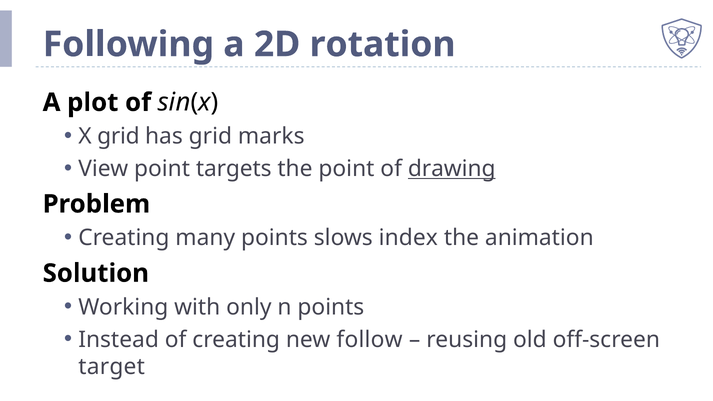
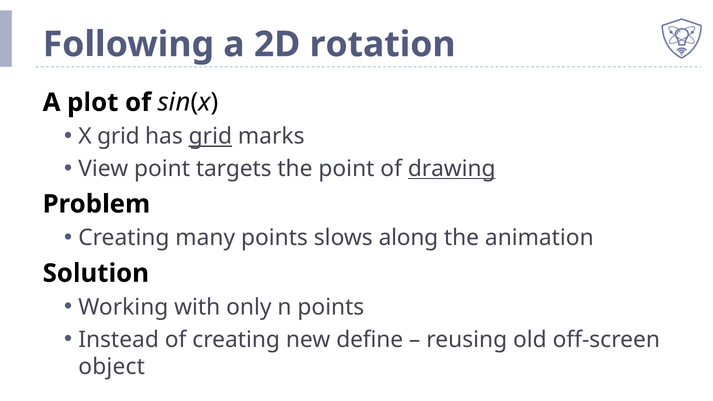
grid at (210, 136) underline: none -> present
index: index -> along
follow: follow -> define
target: target -> object
